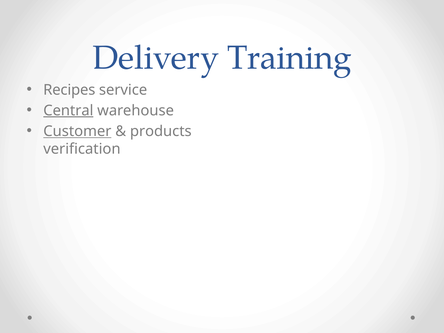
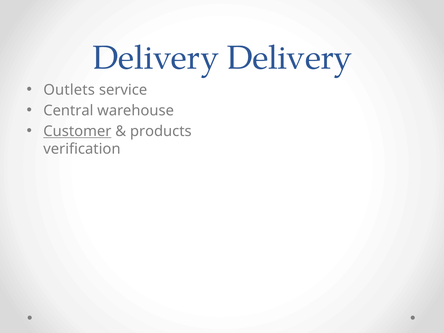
Delivery Training: Training -> Delivery
Recipes: Recipes -> Outlets
Central underline: present -> none
